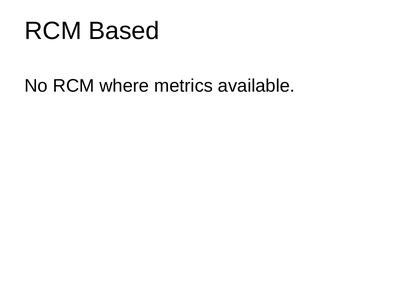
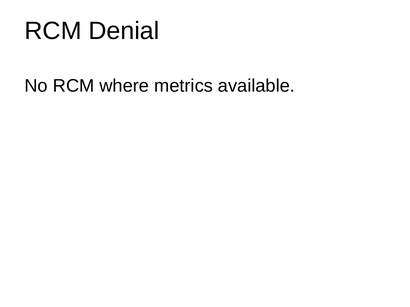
Based: Based -> Denial
